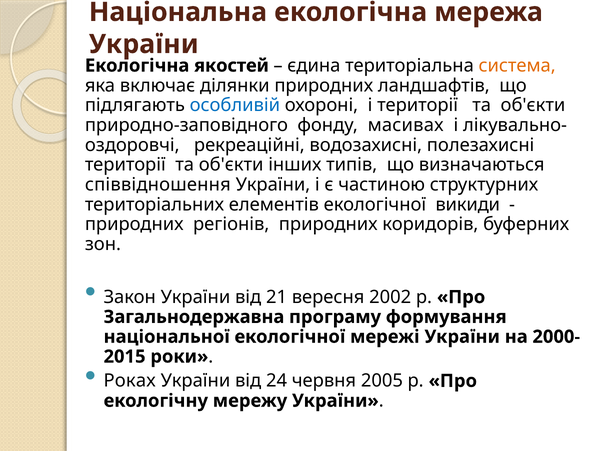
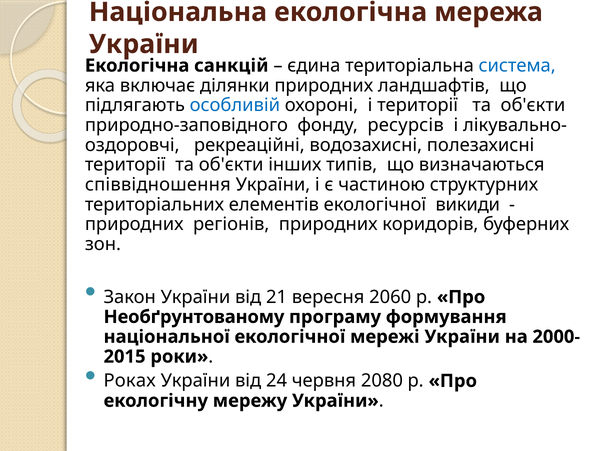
якостей: якостей -> санкцій
система colour: orange -> blue
масивах: масивах -> ресурсів
2002: 2002 -> 2060
Загальнодержавна: Загальнодержавна -> Необґрунтованому
2005: 2005 -> 2080
